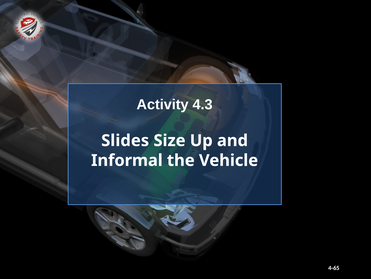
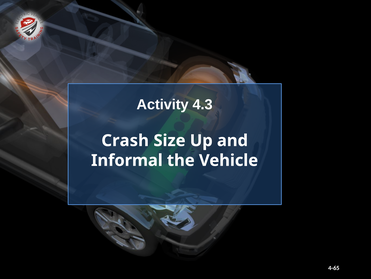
Slides: Slides -> Crash
